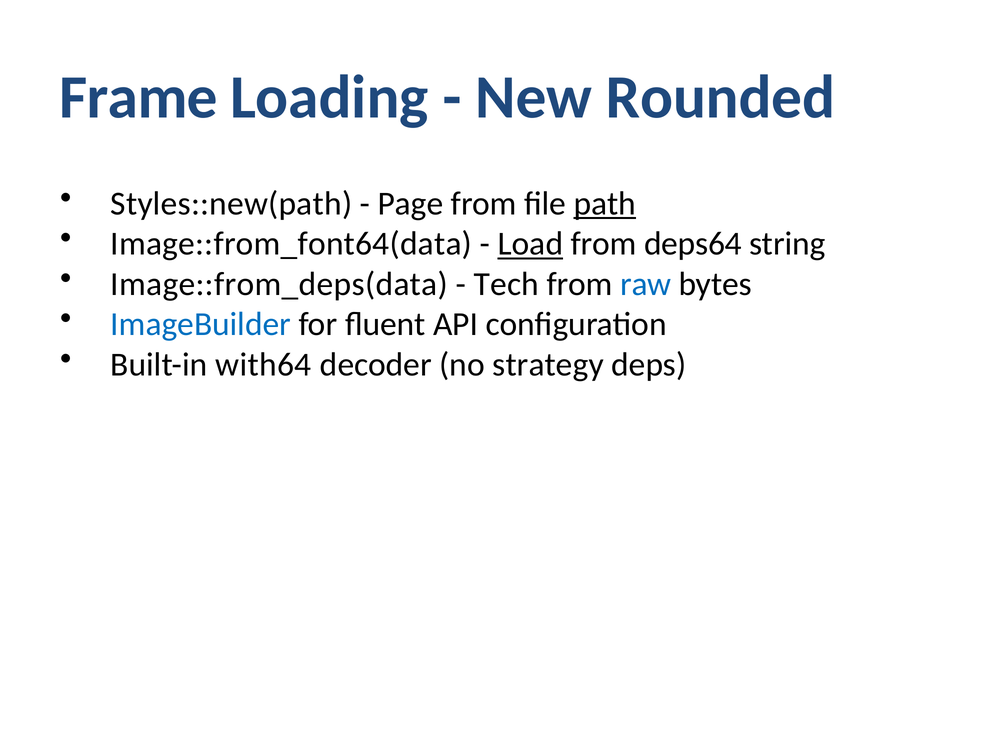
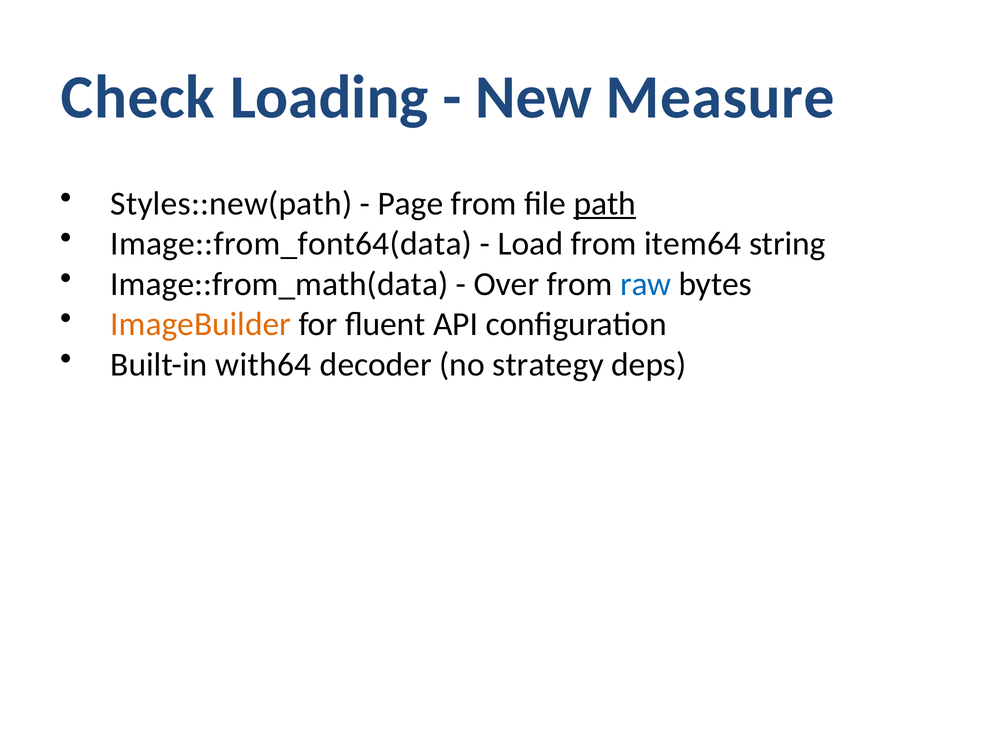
Frame: Frame -> Check
Rounded: Rounded -> Measure
Load underline: present -> none
deps64: deps64 -> item64
Image::from_deps(data: Image::from_deps(data -> Image::from_math(data
Tech: Tech -> Over
ImageBuilder colour: blue -> orange
